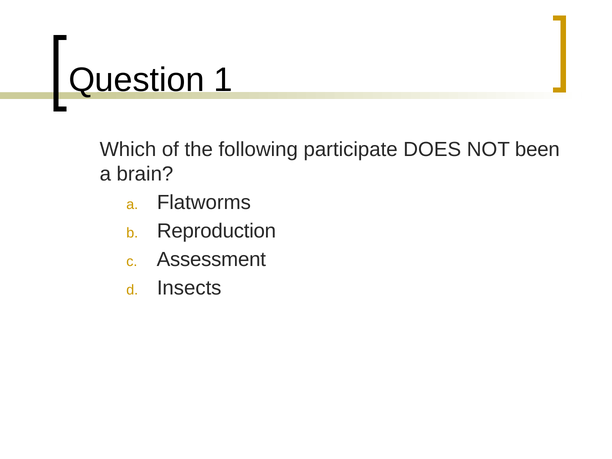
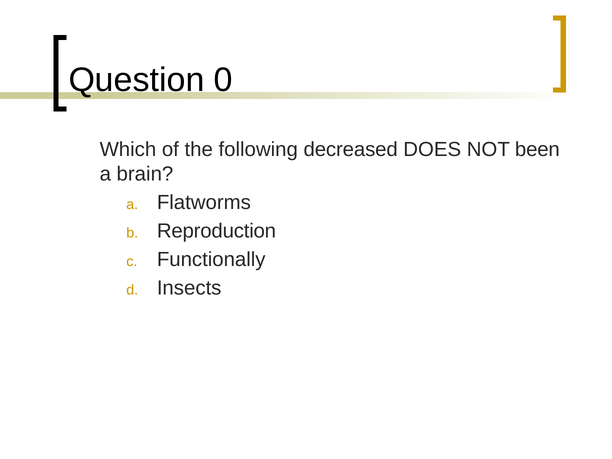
1: 1 -> 0
participate: participate -> decreased
Assessment: Assessment -> Functionally
